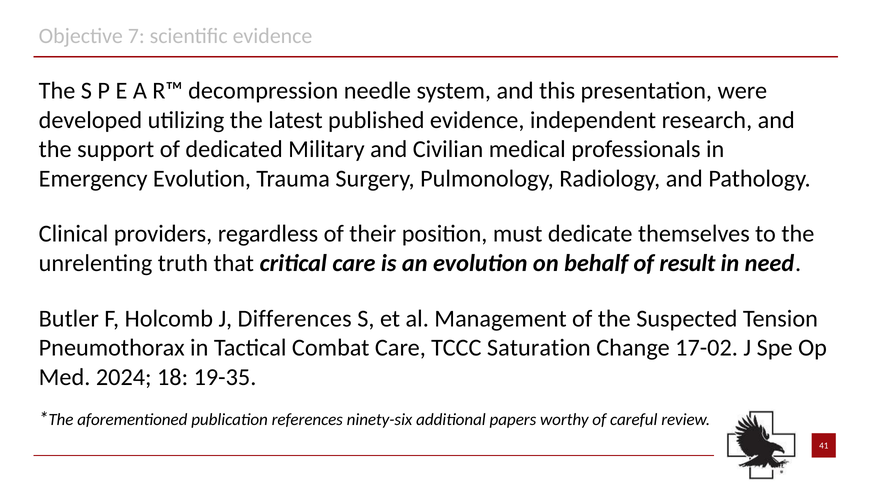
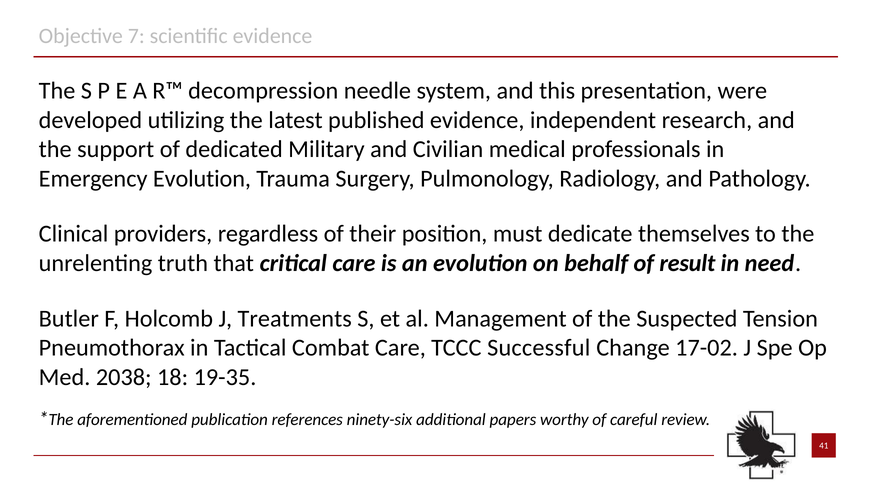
Differences: Differences -> Treatments
Saturation: Saturation -> Successful
2024: 2024 -> 2038
